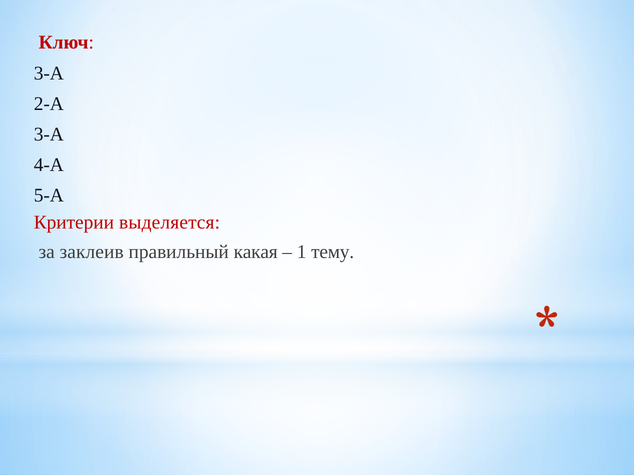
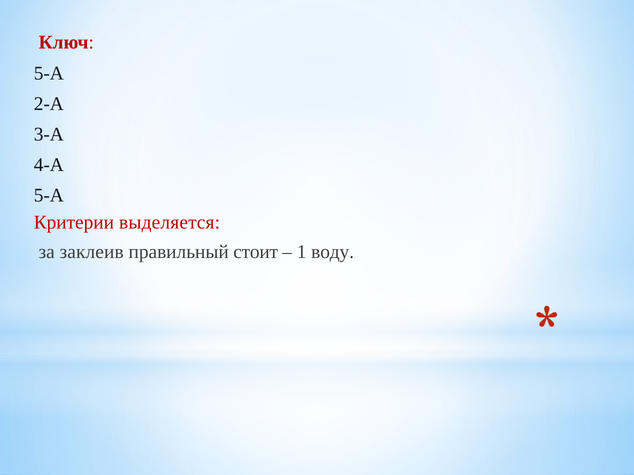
3-А at (49, 73): 3-А -> 5-А
какая: какая -> стоит
тему: тему -> воду
